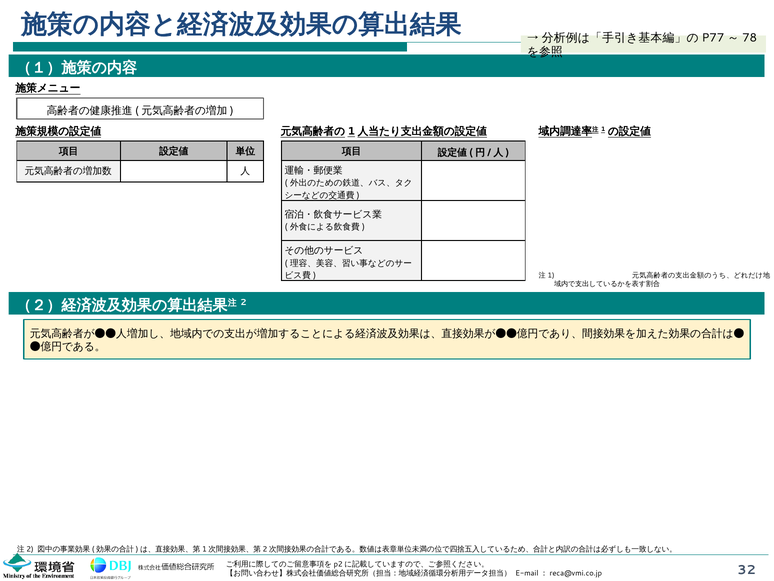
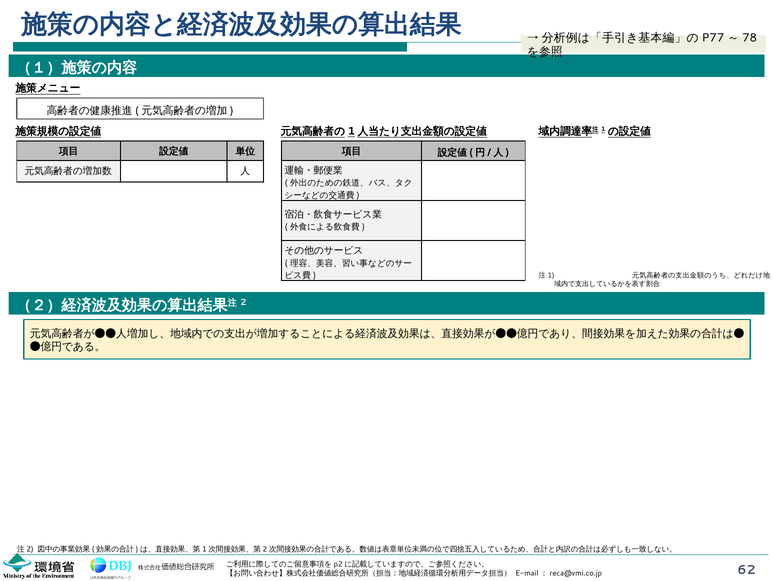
32: 32 -> 62
